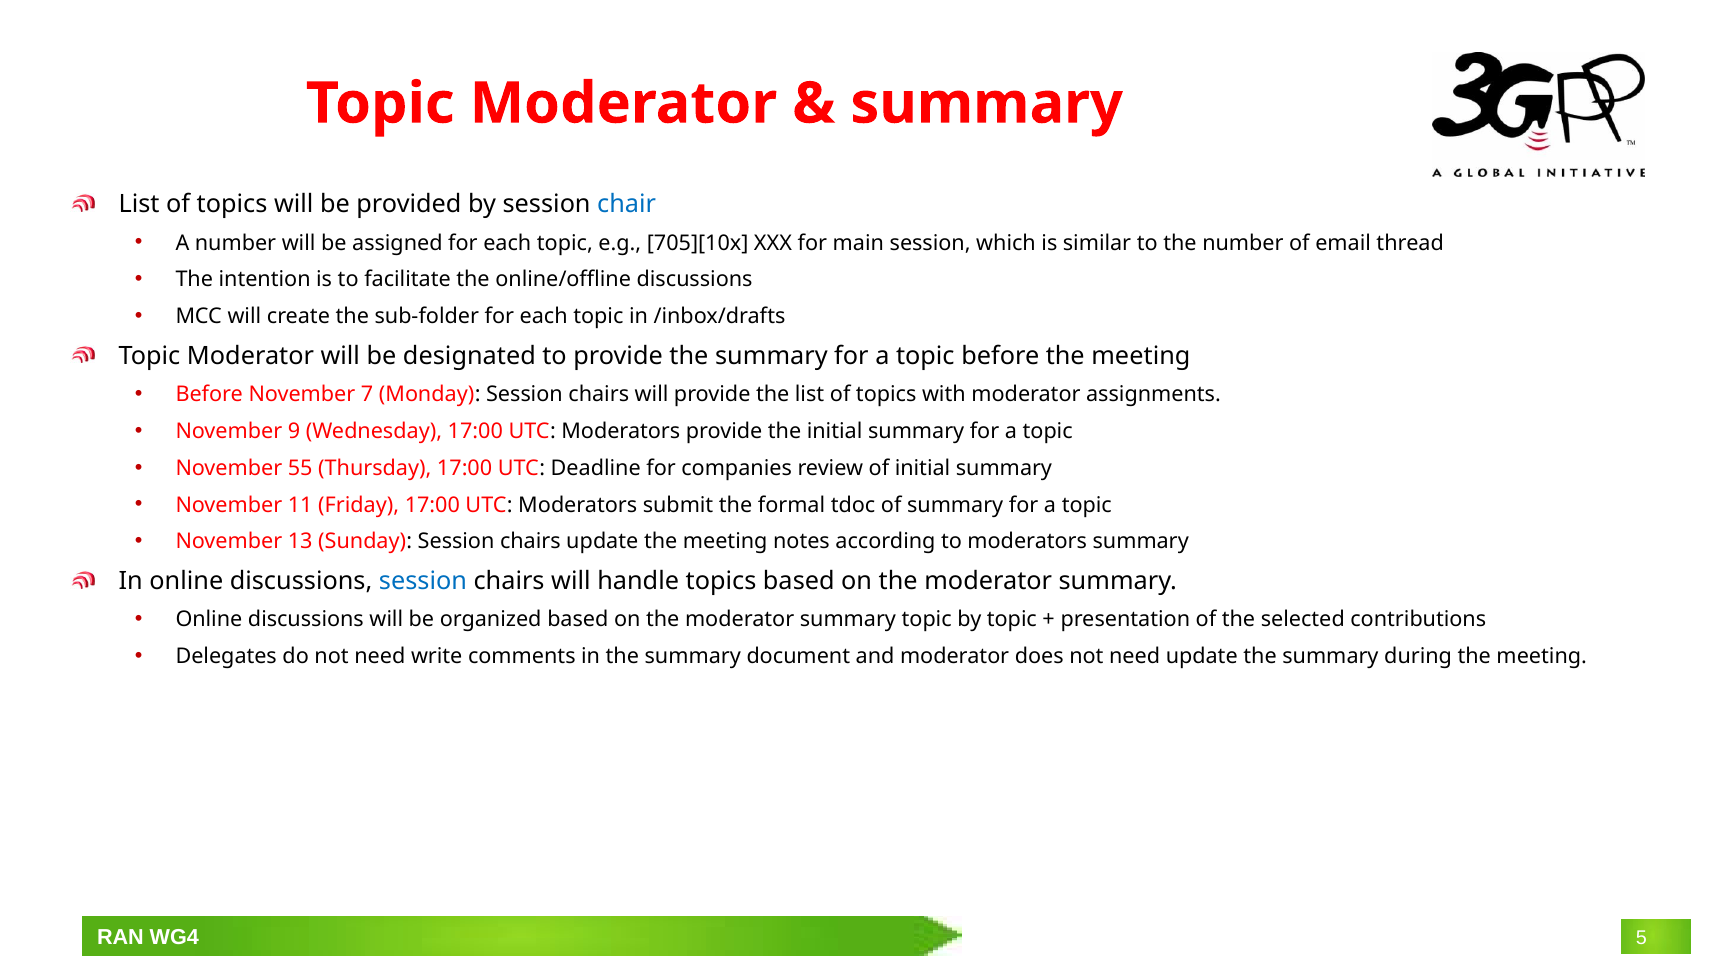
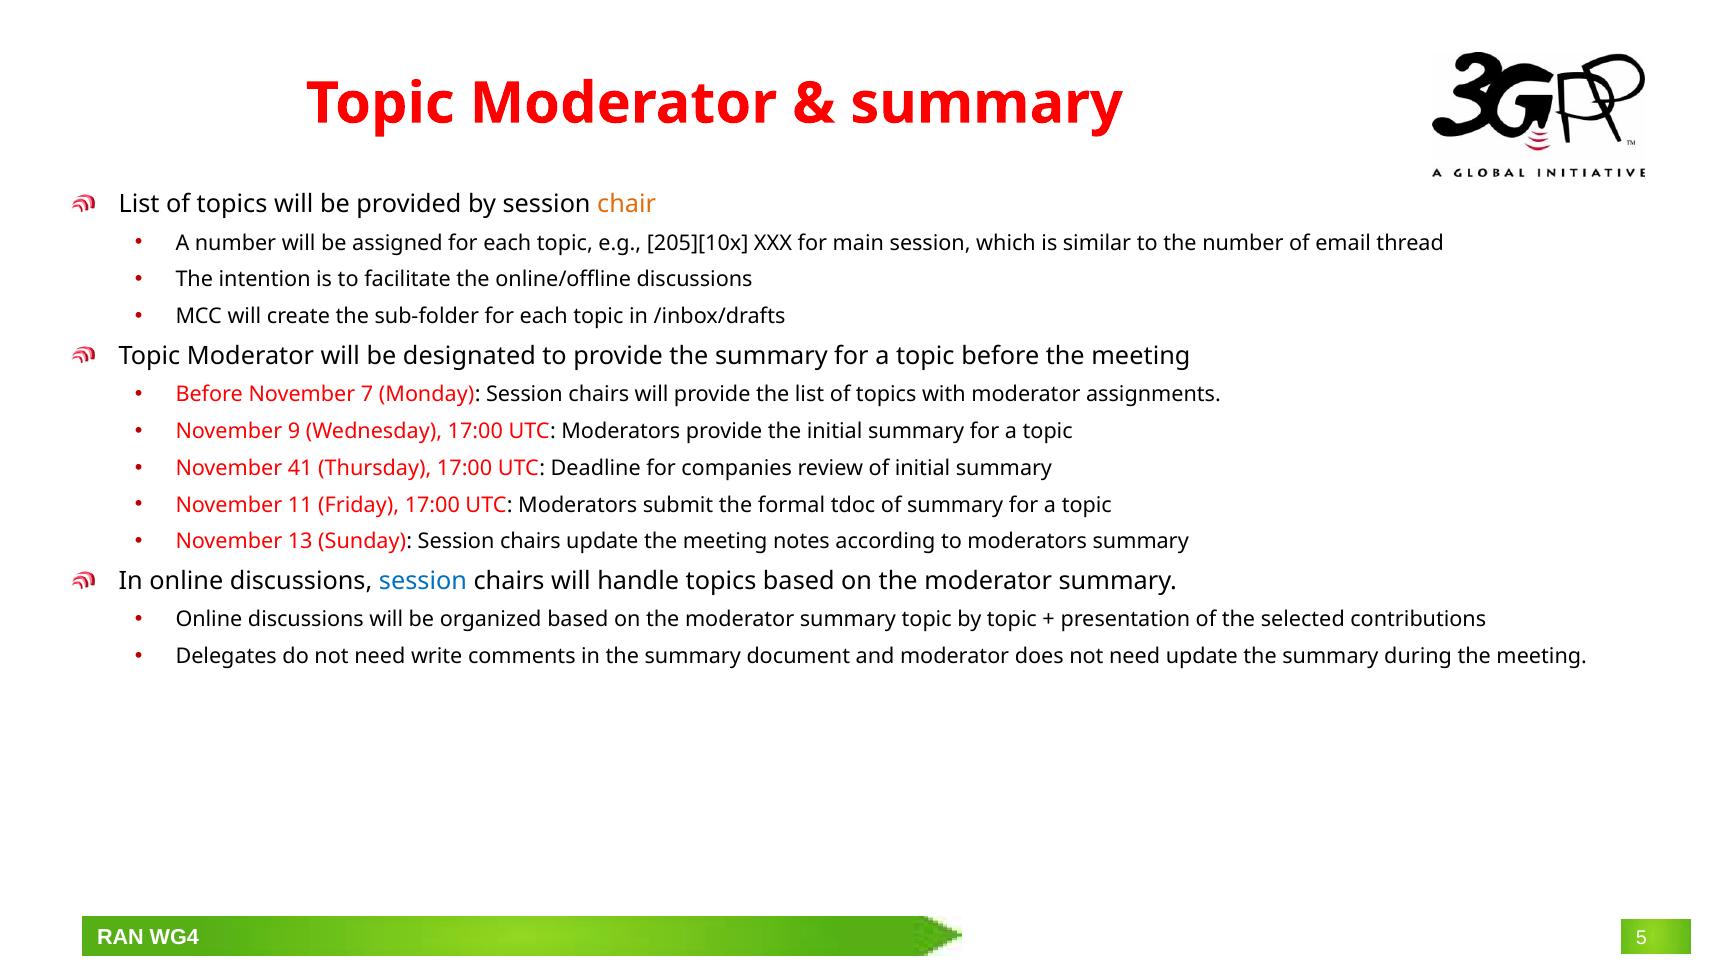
chair colour: blue -> orange
705][10x: 705][10x -> 205][10x
55: 55 -> 41
